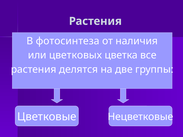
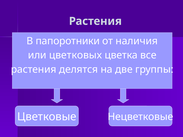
фотосинтеза: фотосинтеза -> папоротники
